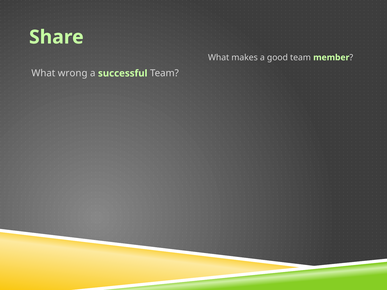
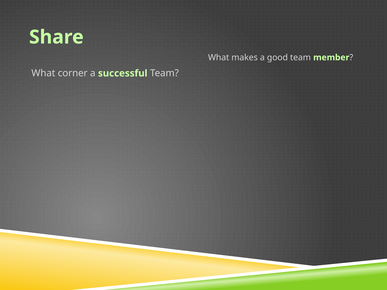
wrong: wrong -> corner
